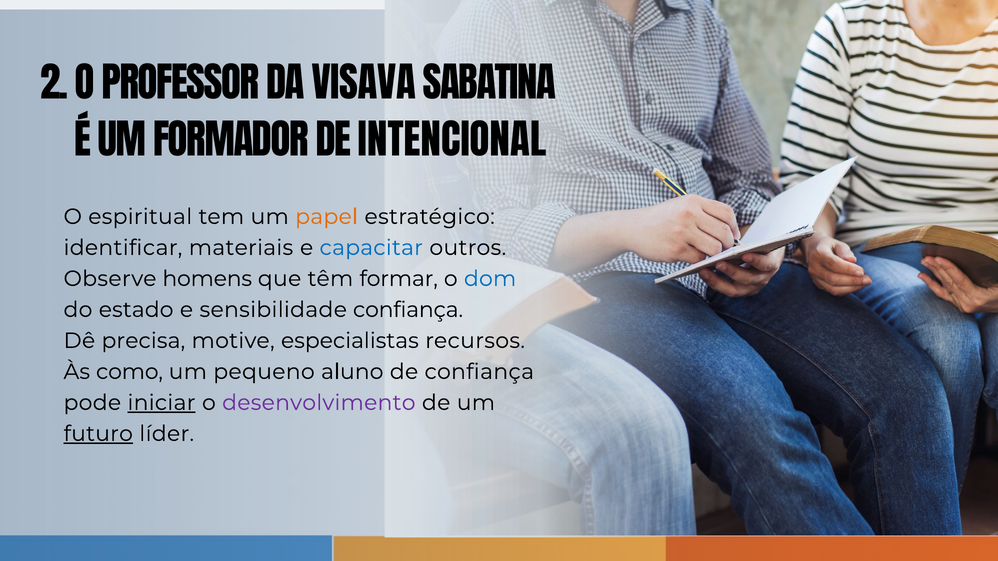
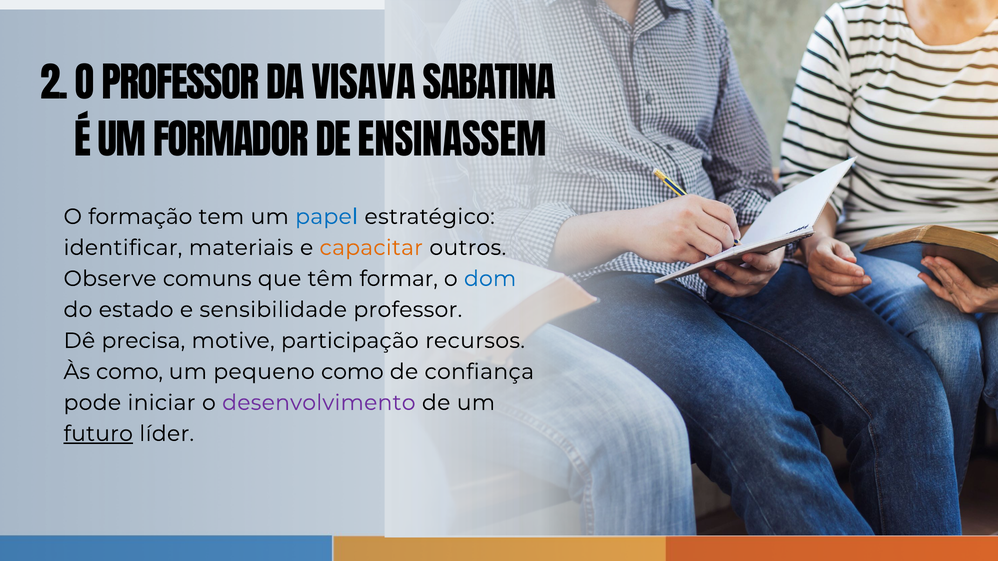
INTENCIONAL: INTENCIONAL -> ENSINASSEM
espiritual: espiritual -> formação
papel colour: orange -> blue
capacitar colour: blue -> orange
homens: homens -> comuns
sensibilidade confiança: confiança -> professor
especialistas: especialistas -> participação
pequeno aluno: aluno -> como
iniciar underline: present -> none
